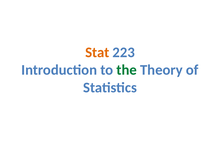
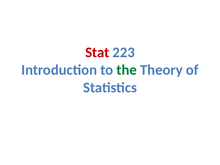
Stat colour: orange -> red
